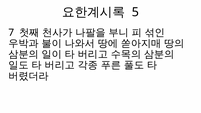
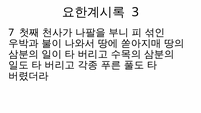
5: 5 -> 3
